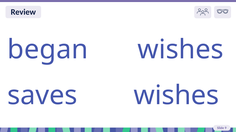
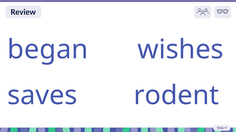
saves wishes: wishes -> rodent
